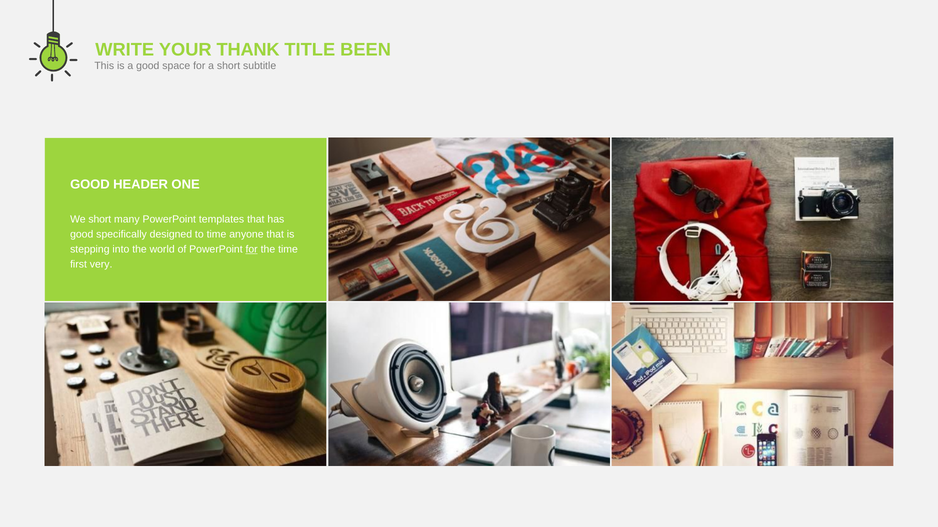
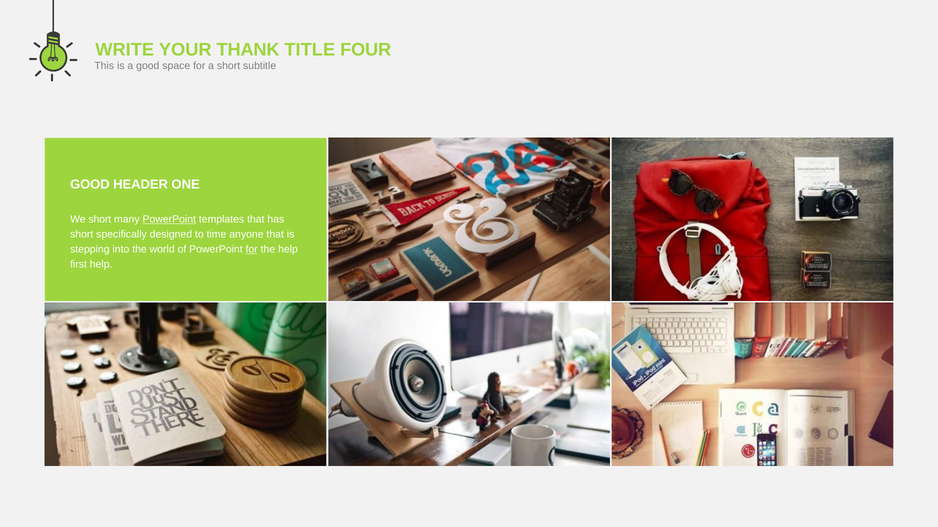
BEEN: BEEN -> FOUR
PowerPoint at (169, 220) underline: none -> present
good at (82, 235): good -> short
the time: time -> help
first very: very -> help
